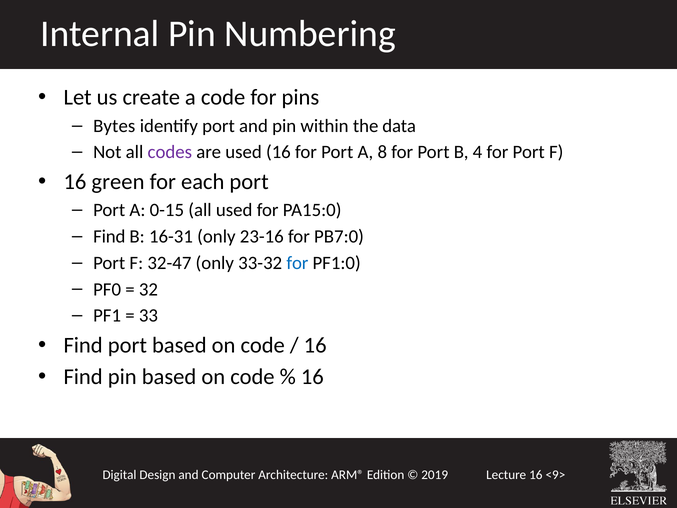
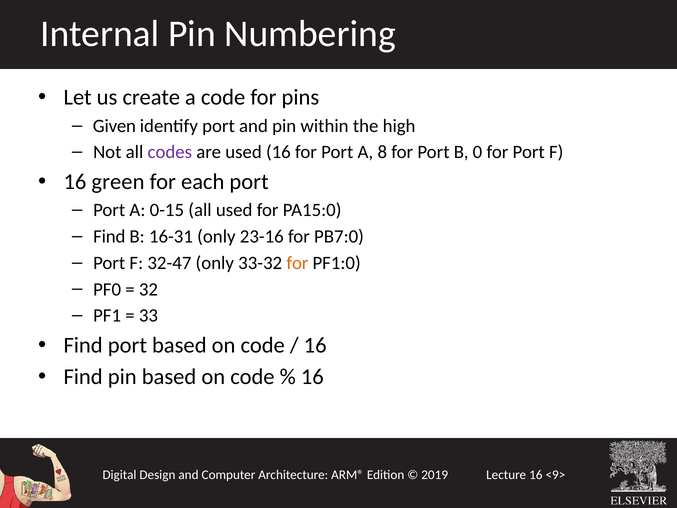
Bytes: Bytes -> Given
data: data -> high
4: 4 -> 0
for at (297, 263) colour: blue -> orange
